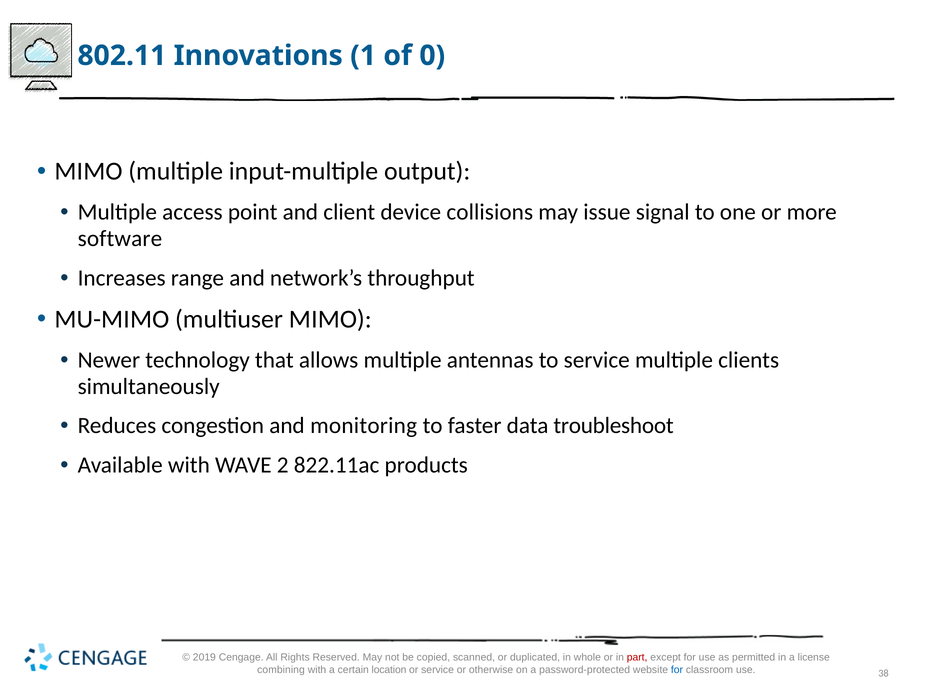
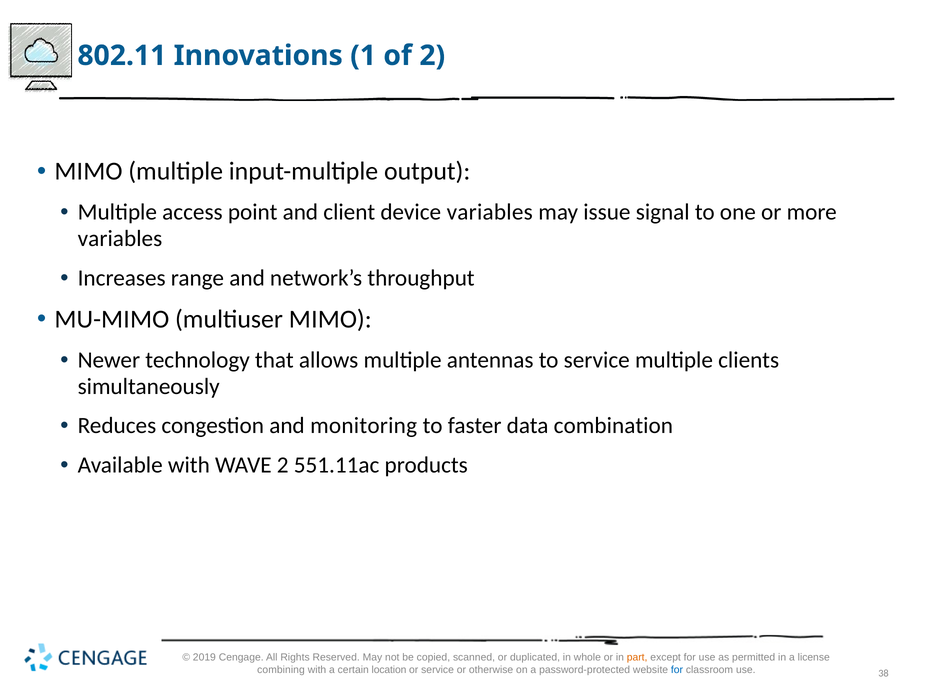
of 0: 0 -> 2
device collisions: collisions -> variables
software at (120, 239): software -> variables
troubleshoot: troubleshoot -> combination
822.11ac: 822.11ac -> 551.11ac
part colour: red -> orange
